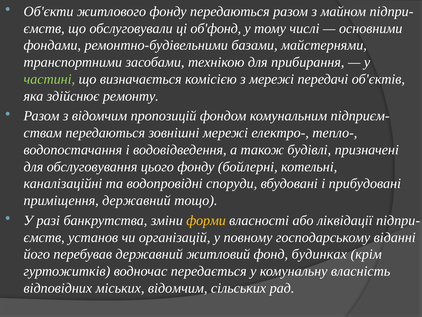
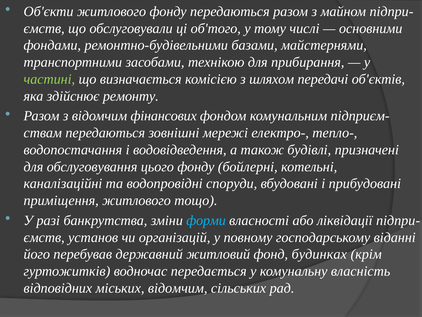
об'фонд: об'фонд -> об'того
з мережі: мережі -> шляхом
пропозицій: пропозицій -> фінансових
приміщення державний: державний -> житлового
форми colour: yellow -> light blue
